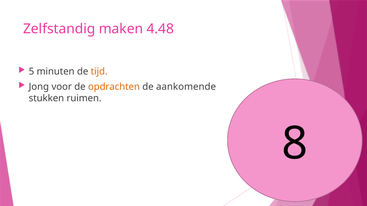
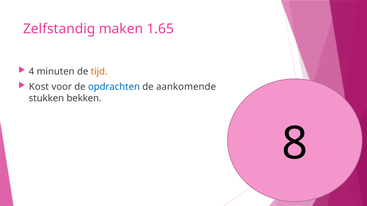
4.48: 4.48 -> 1.65
5: 5 -> 4
Jong: Jong -> Kost
opdrachten colour: orange -> blue
ruimen: ruimen -> bekken
